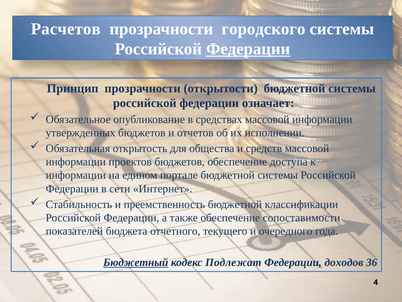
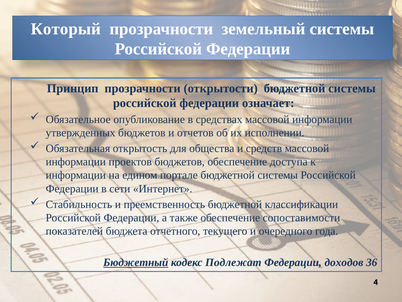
Расчетов: Расчетов -> Который
городского: городского -> земельный
Федерации at (248, 49) underline: present -> none
